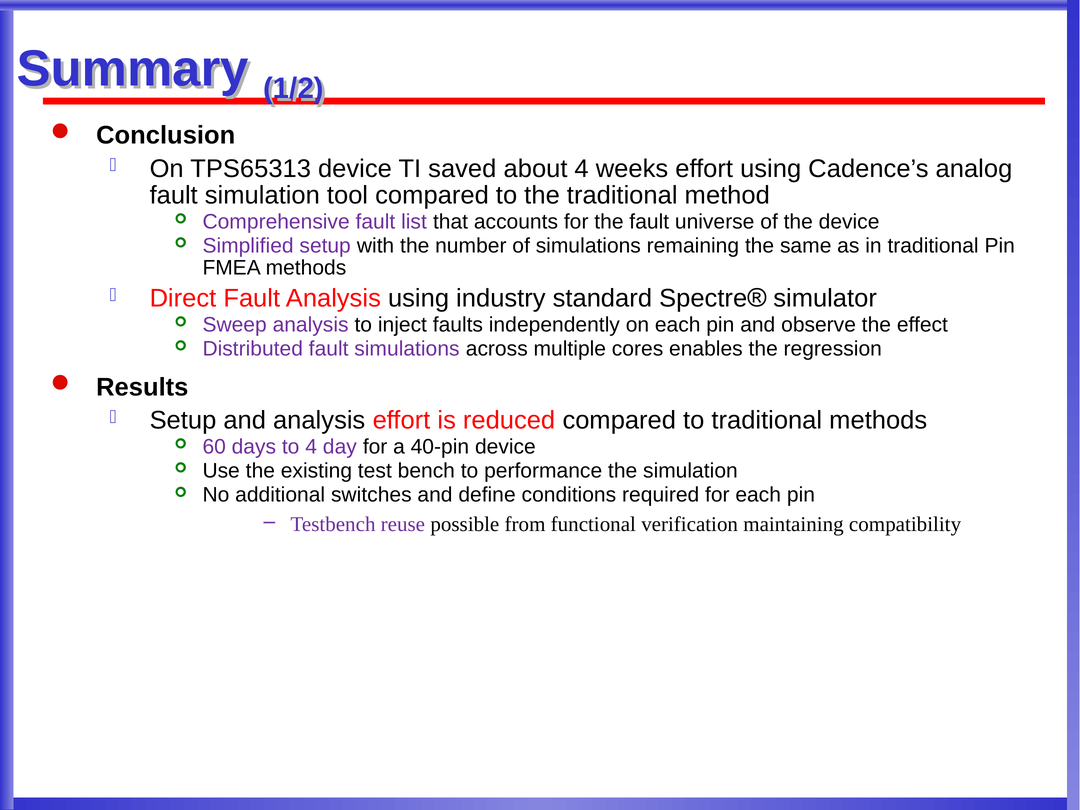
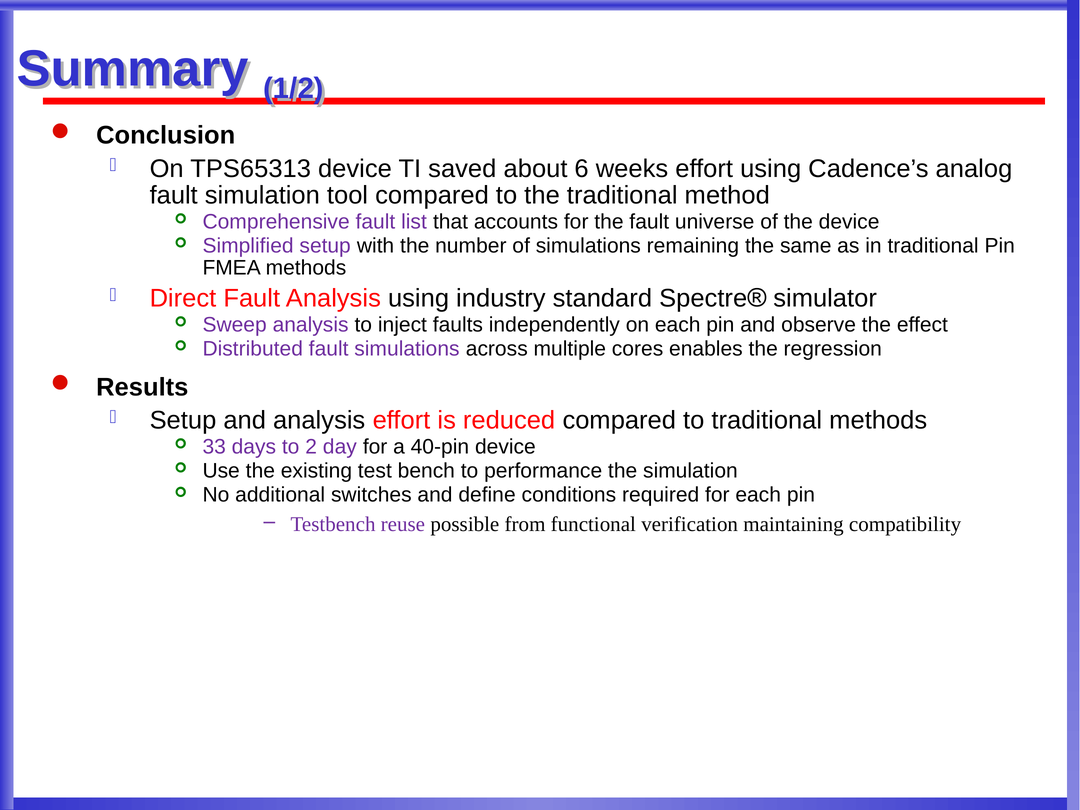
about 4: 4 -> 6
60: 60 -> 33
to 4: 4 -> 2
